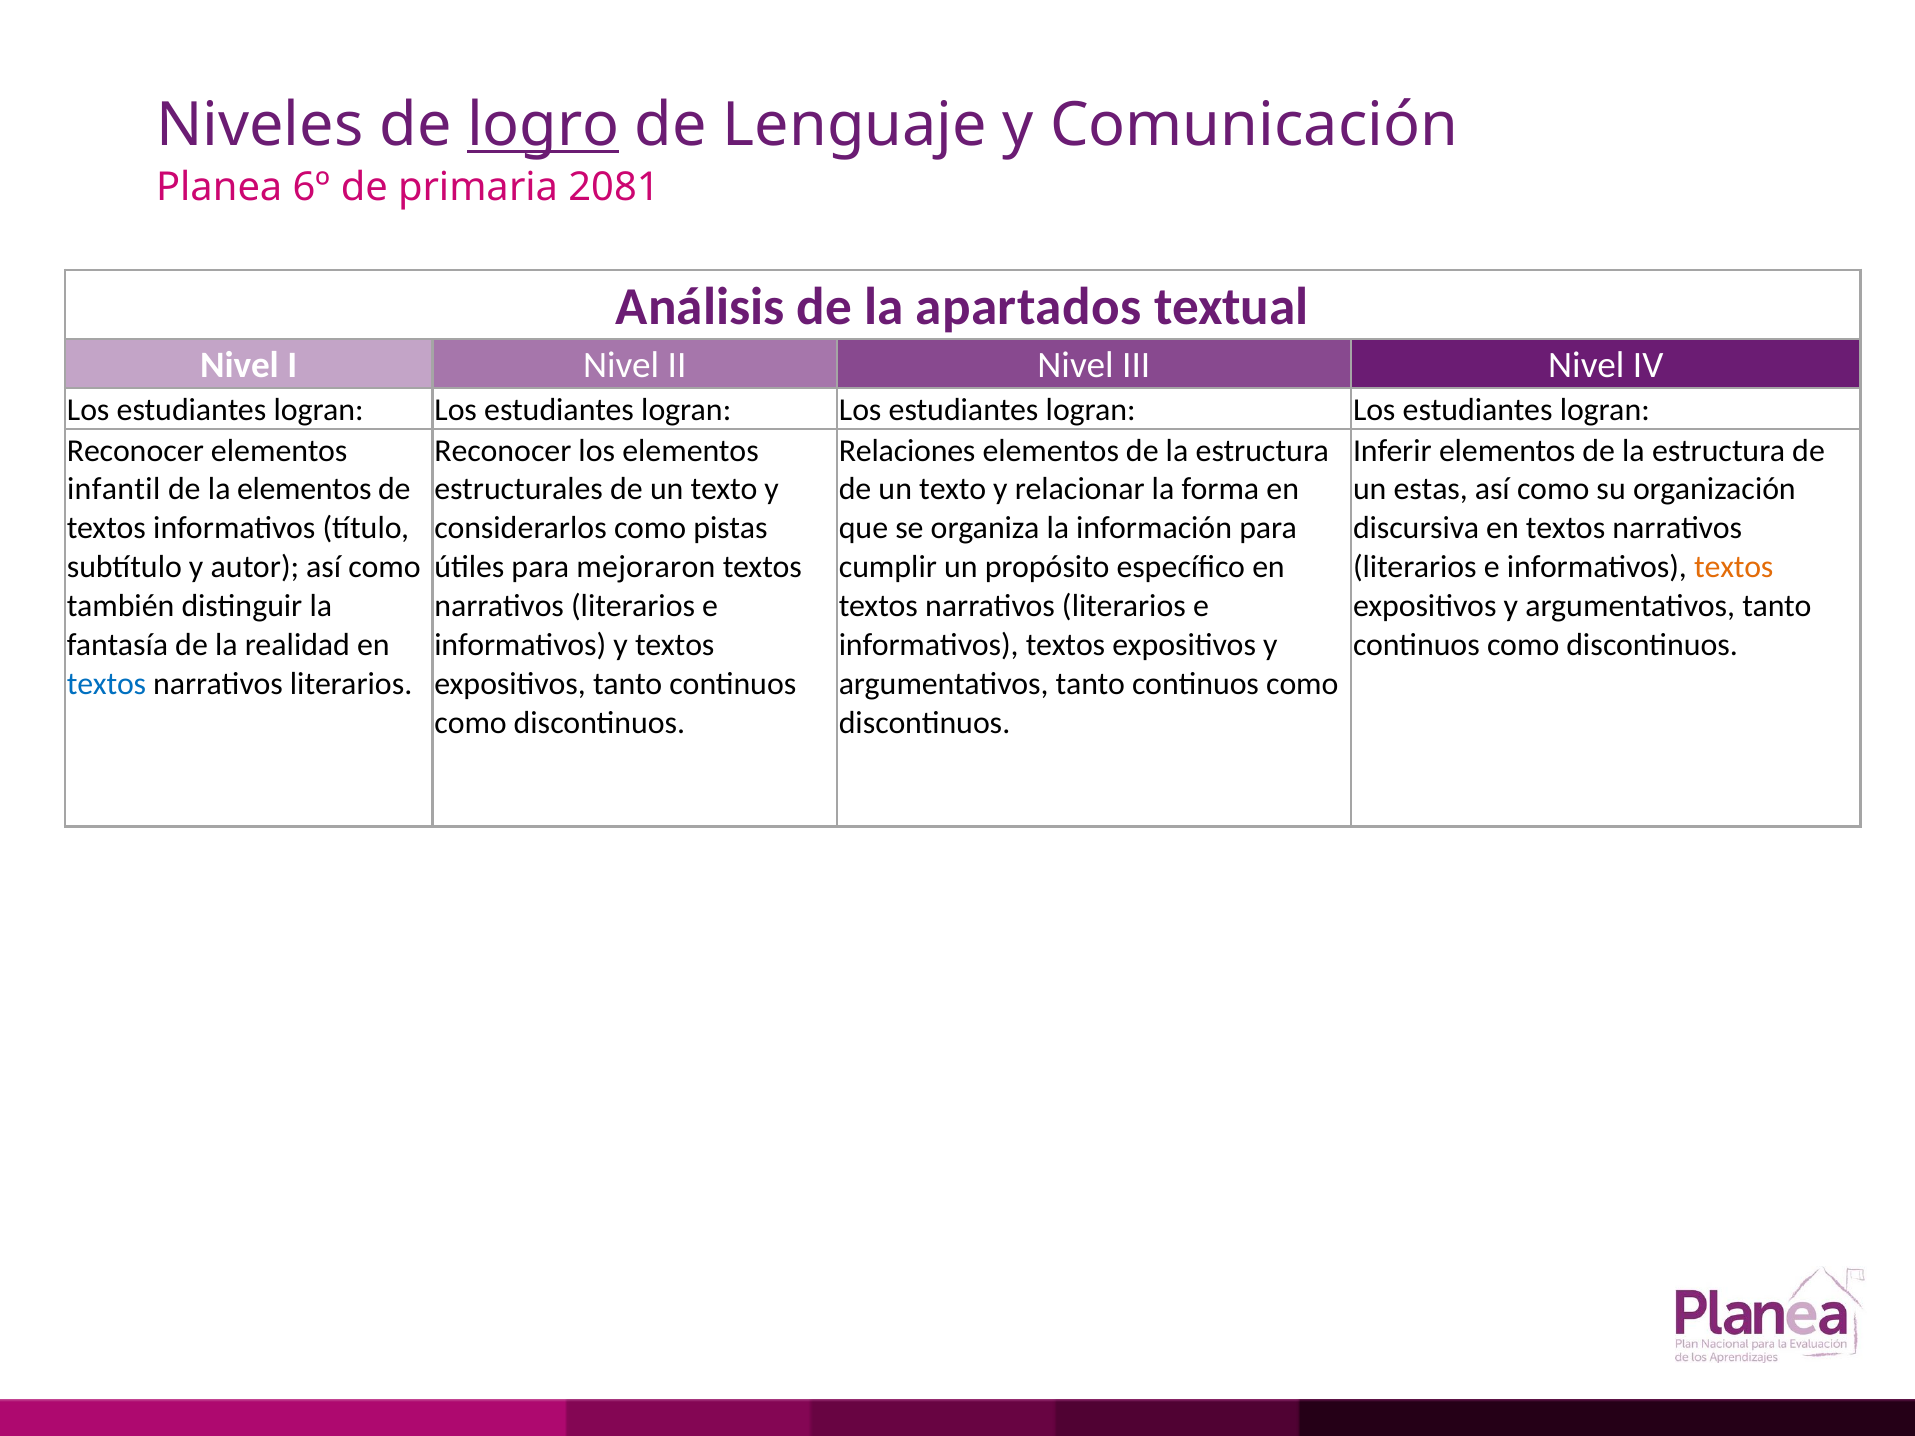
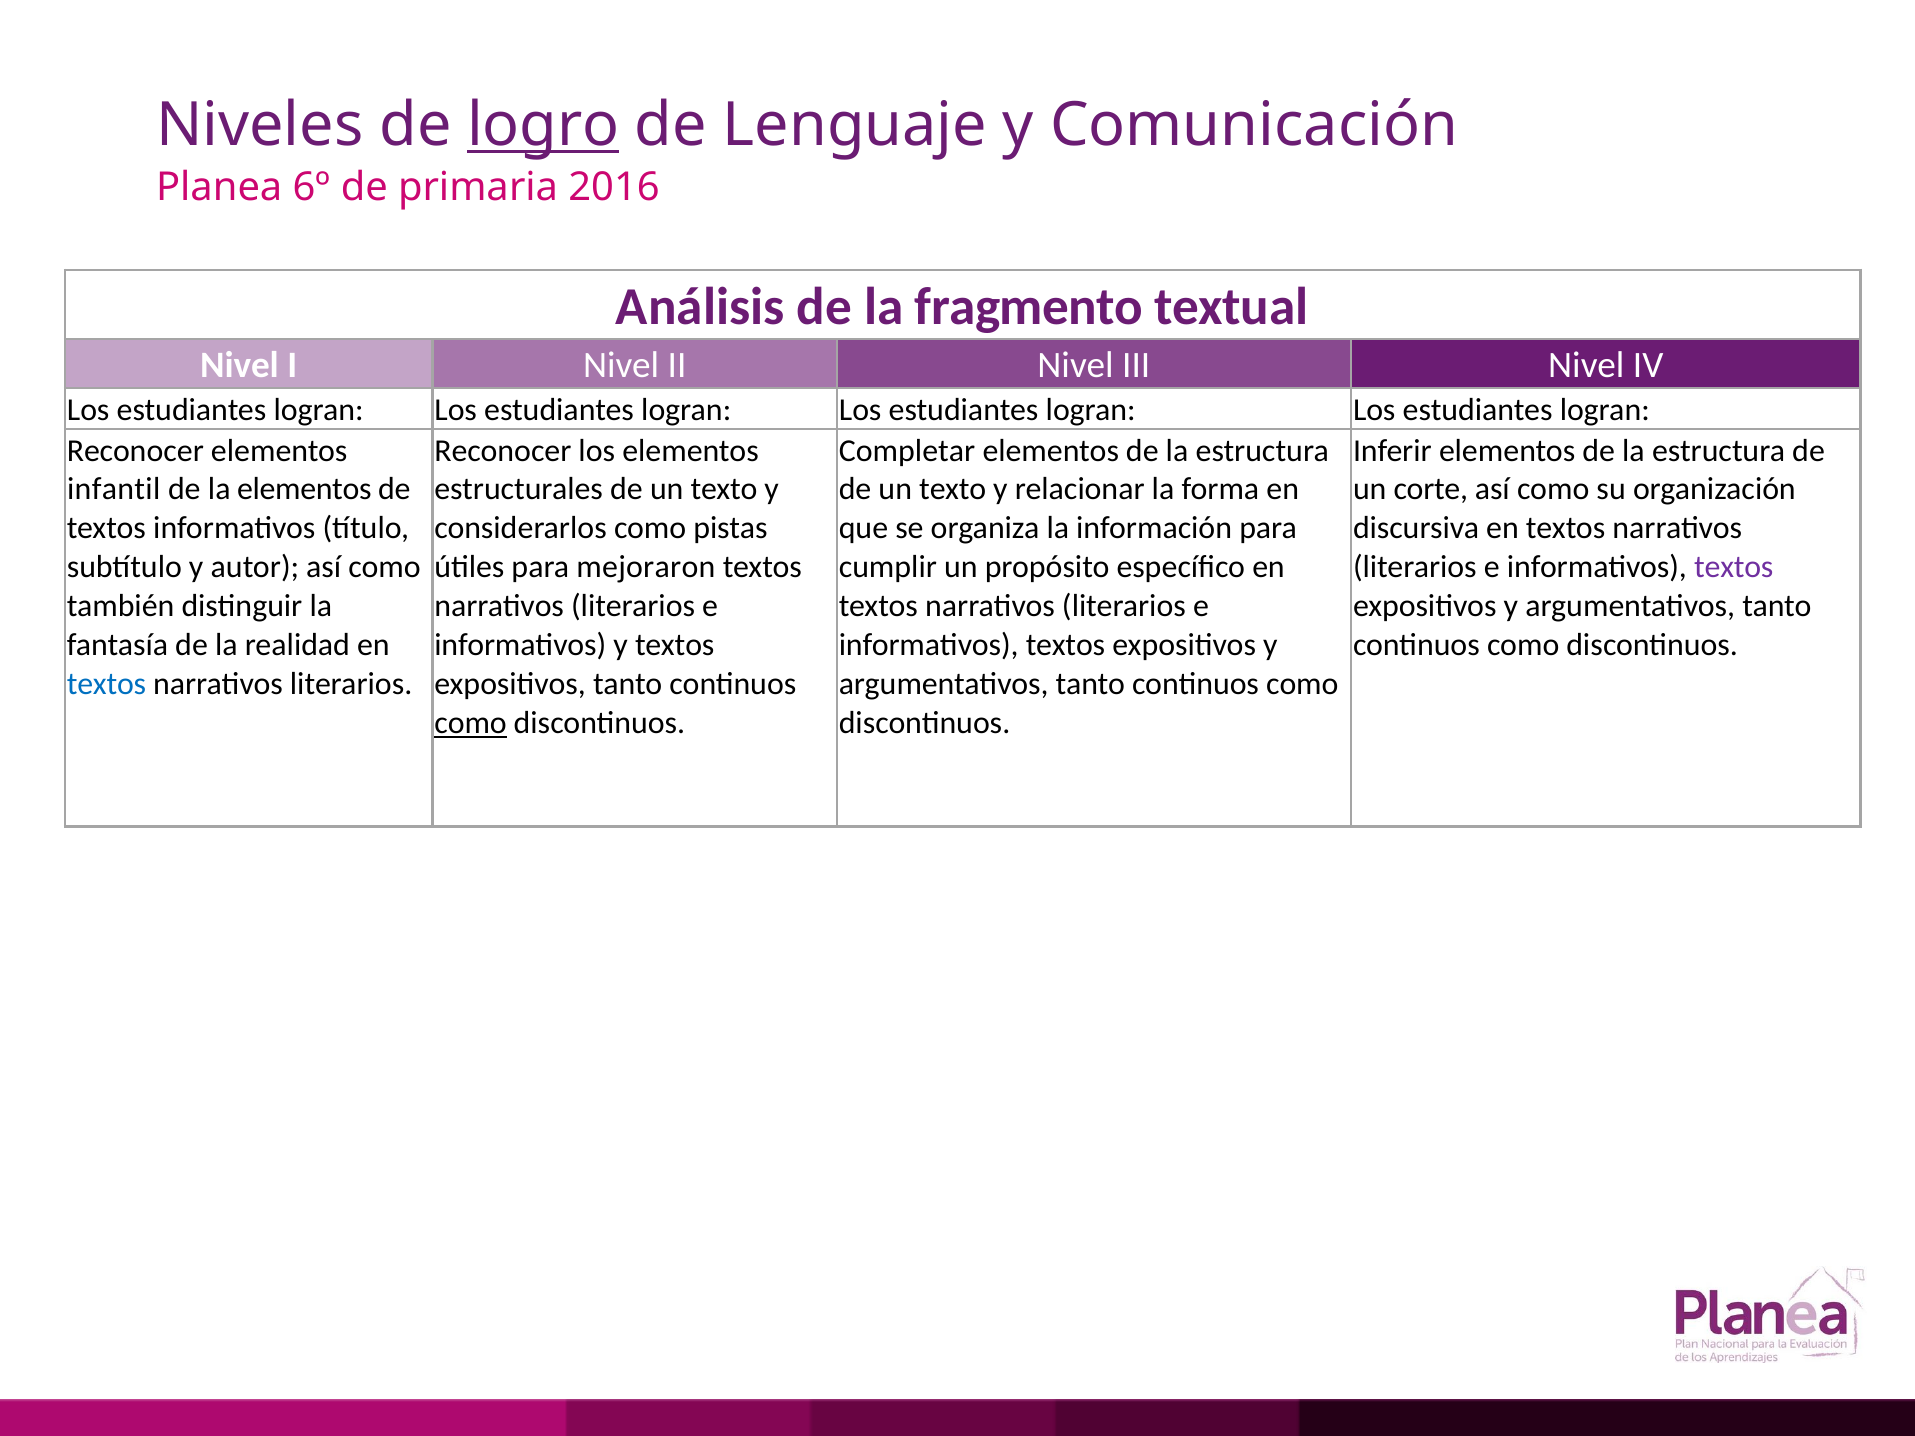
2081: 2081 -> 2016
apartados: apartados -> fragmento
Relaciones: Relaciones -> Completar
estas: estas -> corte
textos at (1734, 567) colour: orange -> purple
como at (471, 723) underline: none -> present
